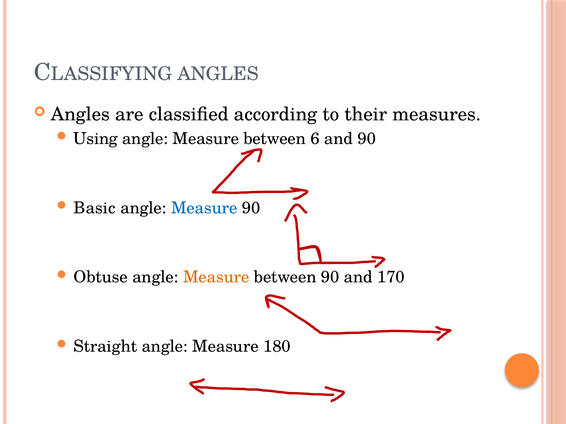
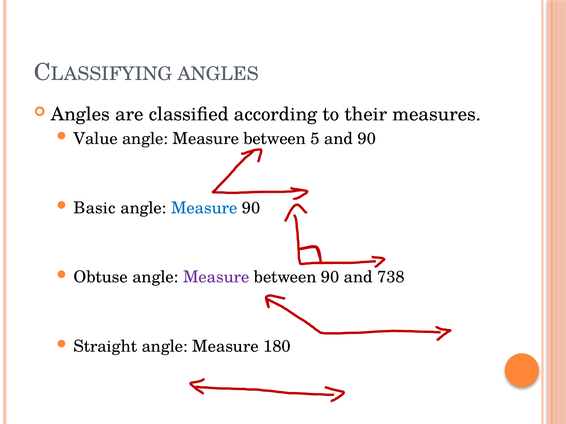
Using: Using -> Value
6: 6 -> 5
Measure at (216, 277) colour: orange -> purple
170: 170 -> 738
